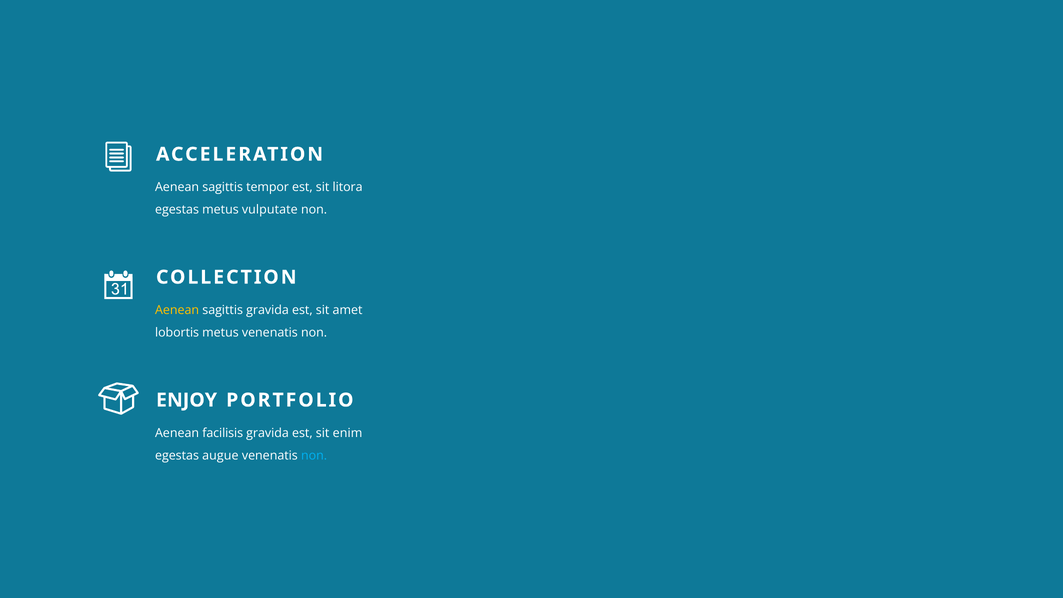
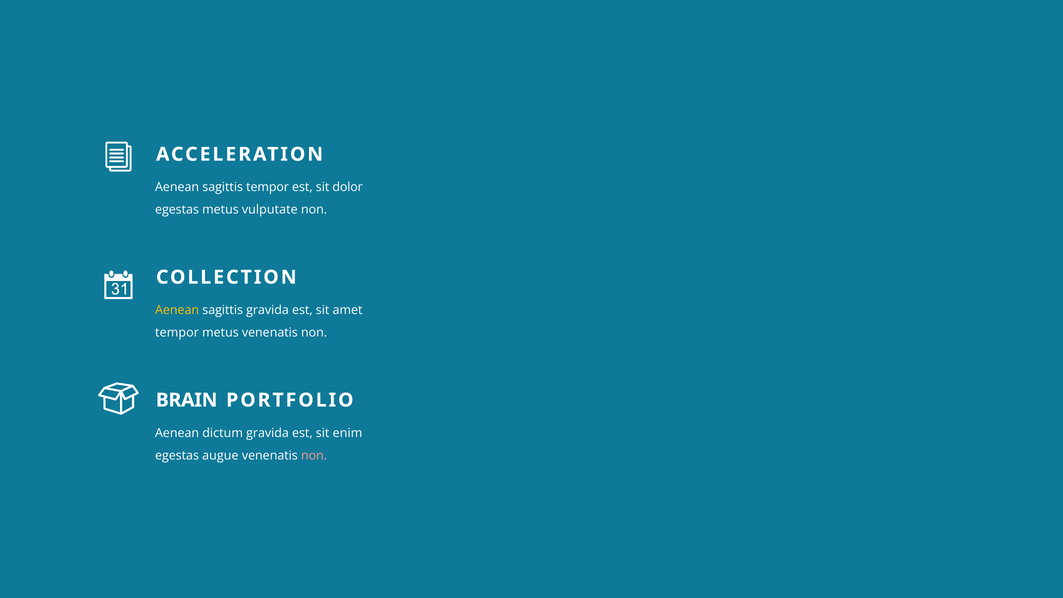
litora: litora -> dolor
lobortis at (177, 333): lobortis -> tempor
ENJOY: ENJOY -> BRAIN
facilisis: facilisis -> dictum
non at (314, 455) colour: light blue -> pink
